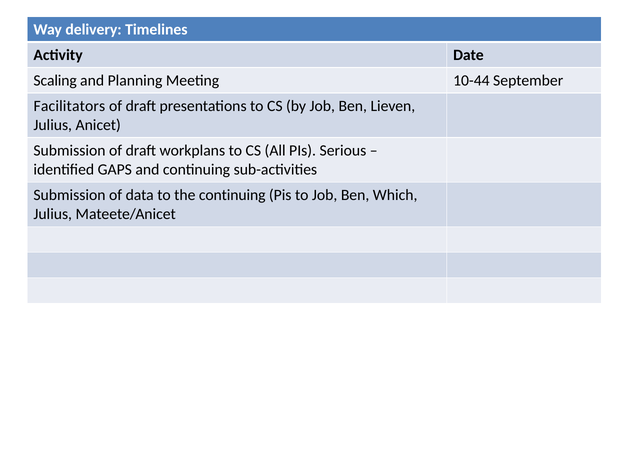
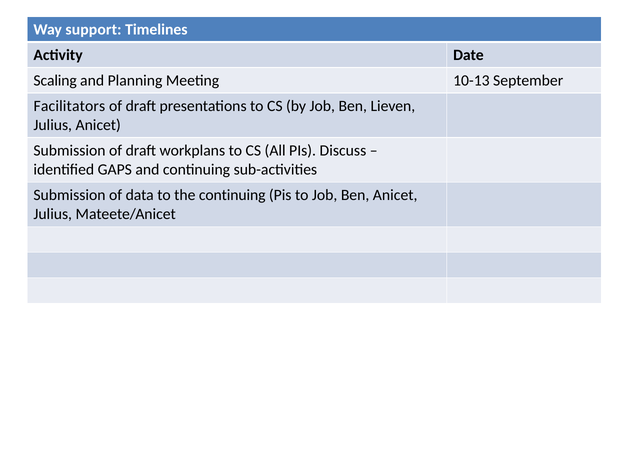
delivery: delivery -> support
10-44: 10-44 -> 10-13
Serious: Serious -> Discuss
Ben Which: Which -> Anicet
